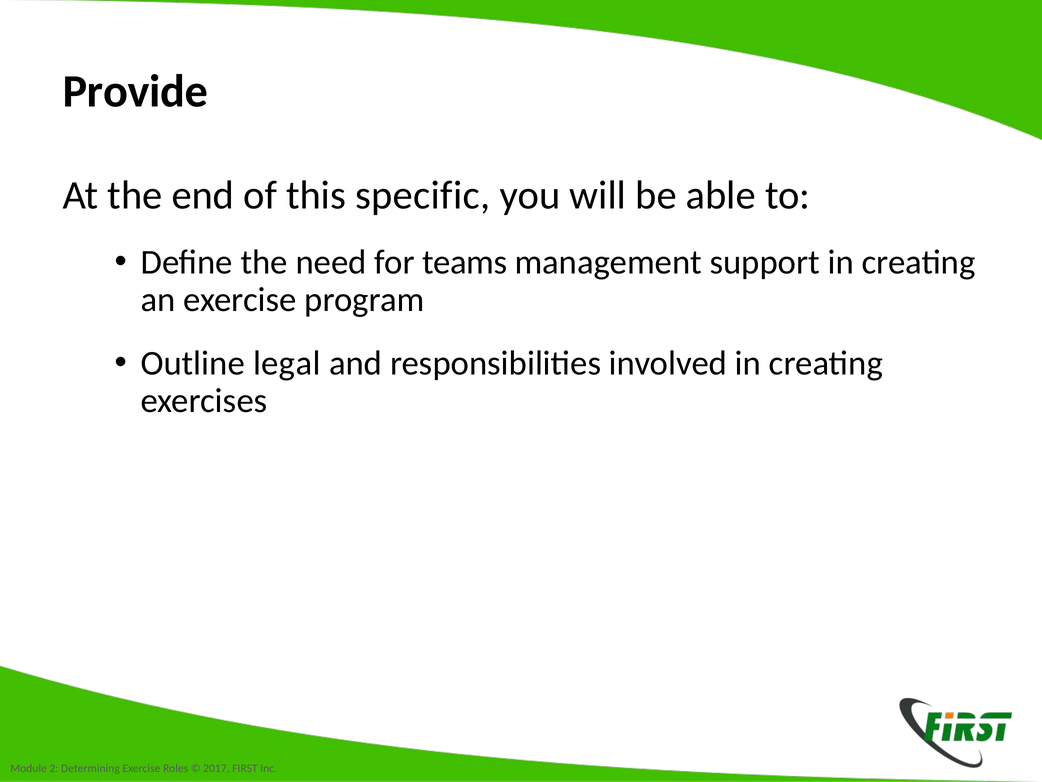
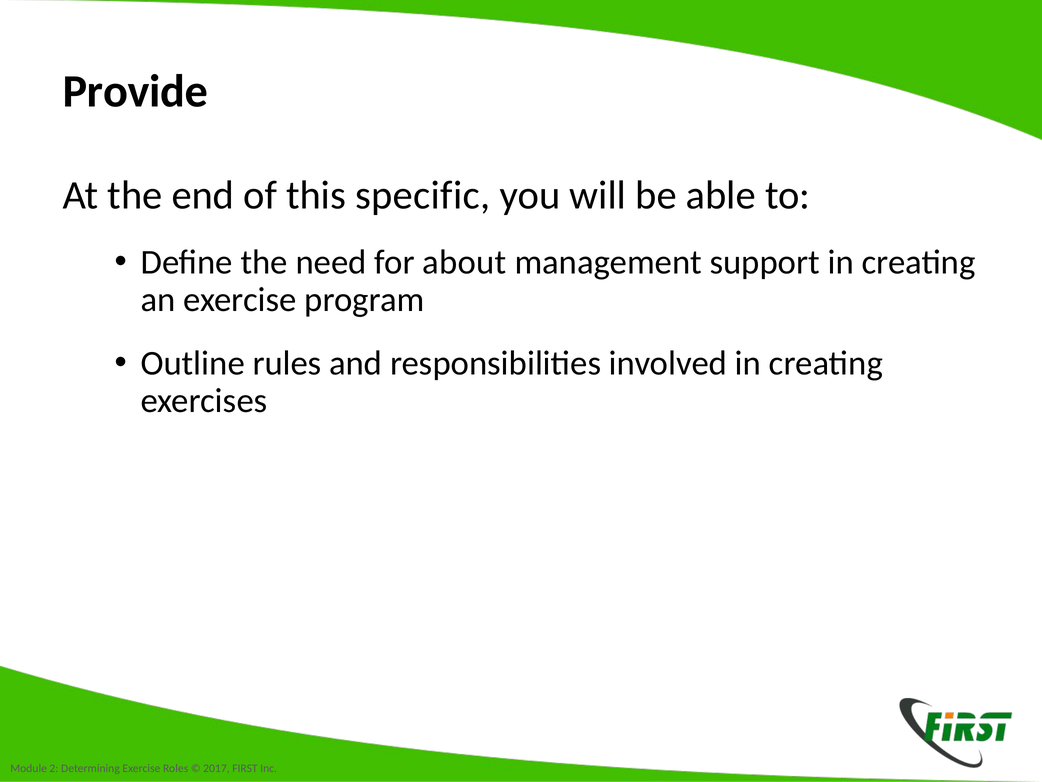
teams: teams -> about
legal: legal -> rules
